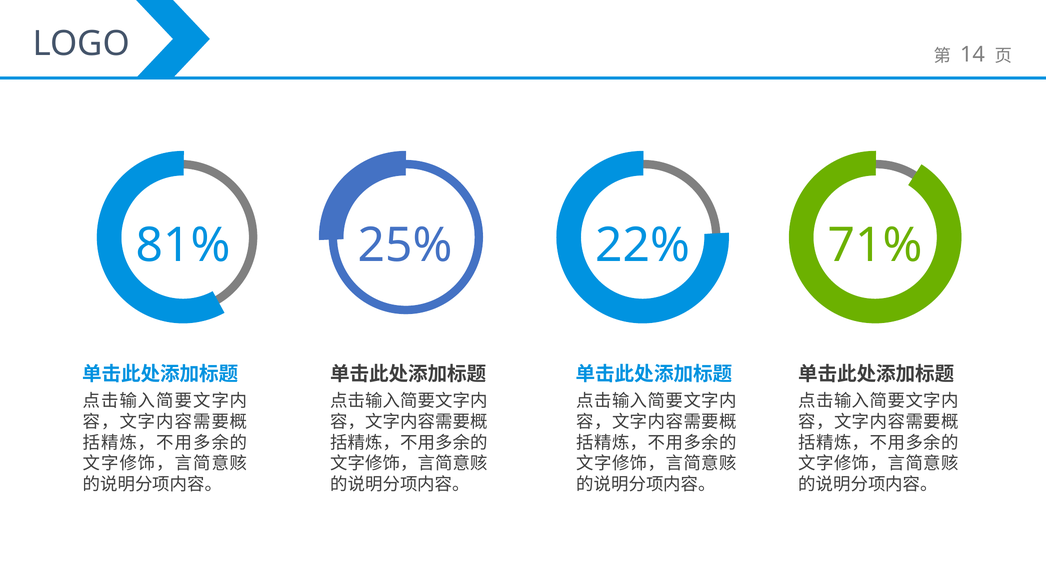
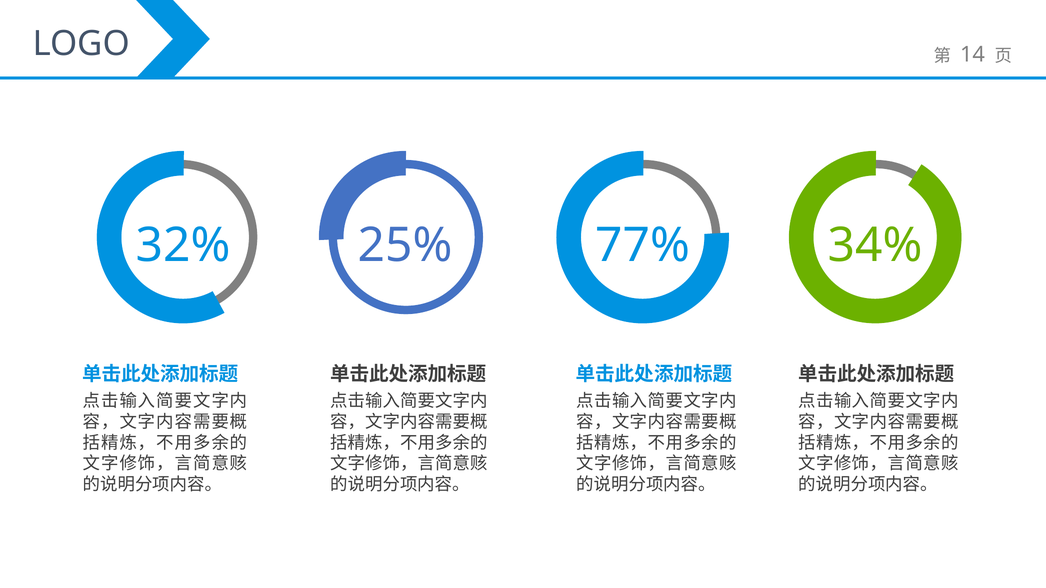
81%: 81% -> 32%
22%: 22% -> 77%
71%: 71% -> 34%
